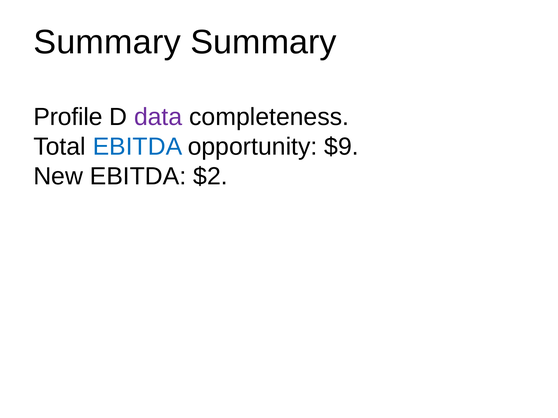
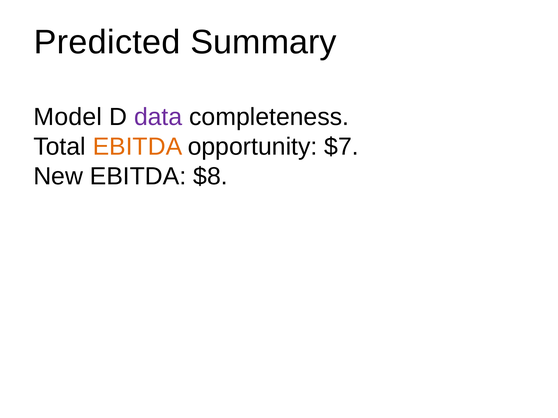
Summary at (107, 42): Summary -> Predicted
Profile: Profile -> Model
EBITDA at (137, 147) colour: blue -> orange
$9: $9 -> $7
$2: $2 -> $8
